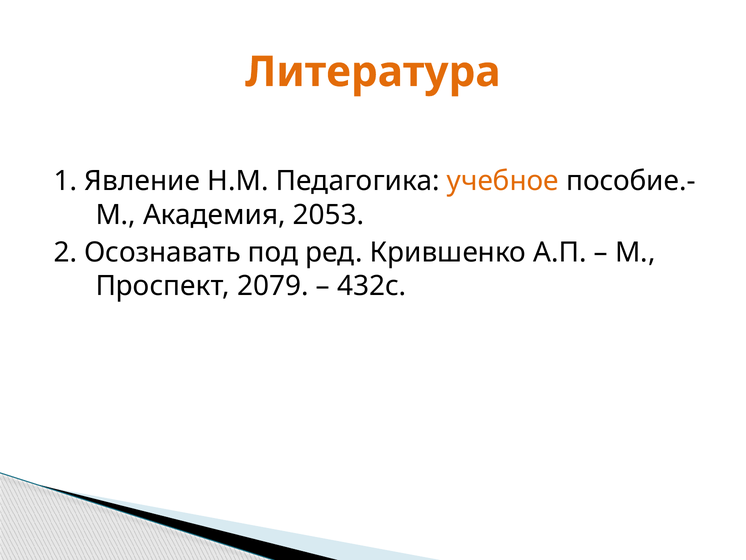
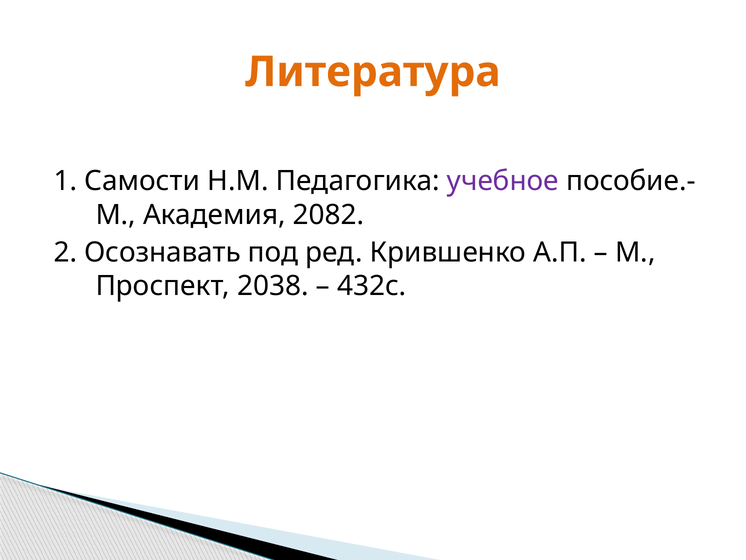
Явление: Явление -> Самости
учебное colour: orange -> purple
2053: 2053 -> 2082
2079: 2079 -> 2038
